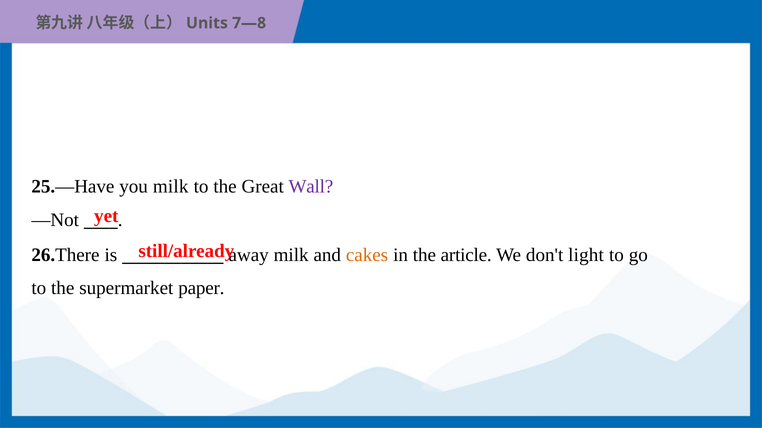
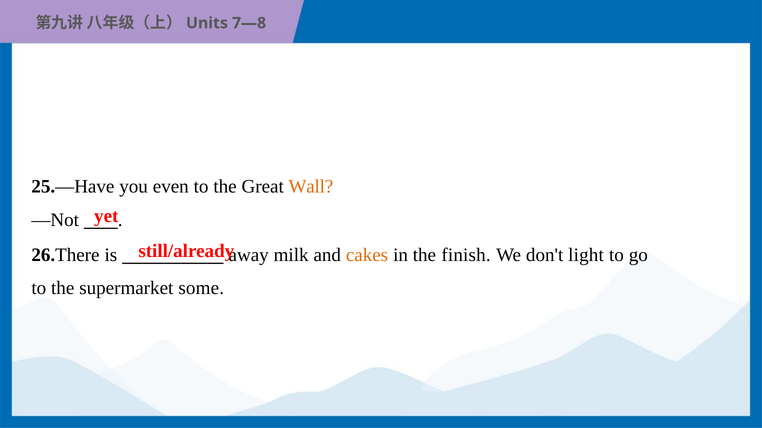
you milk: milk -> even
Wall colour: purple -> orange
article: article -> finish
paper: paper -> some
